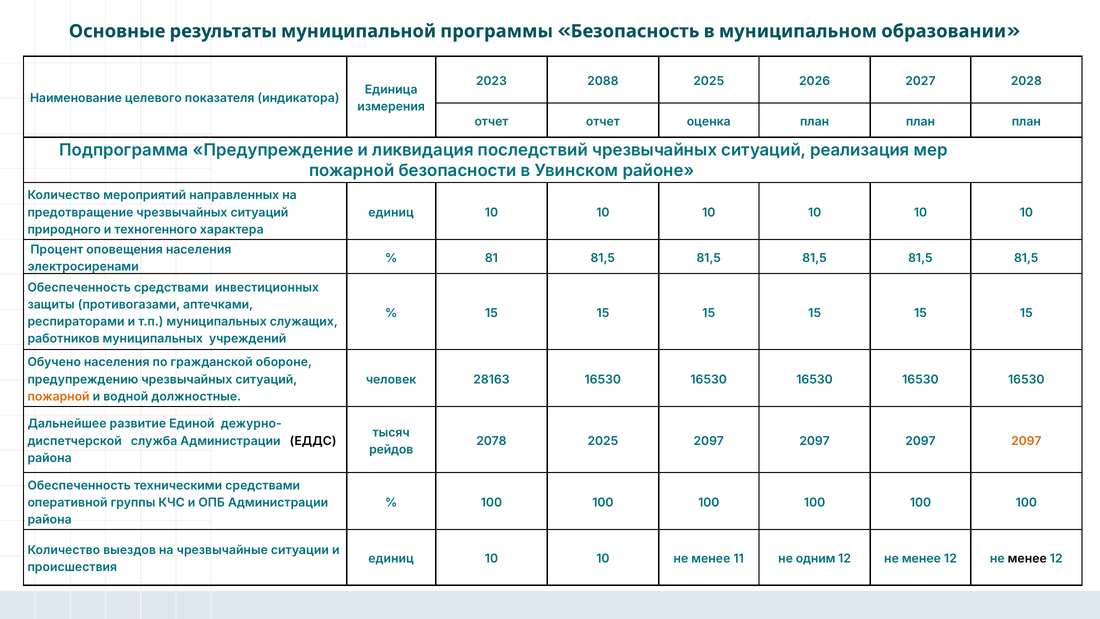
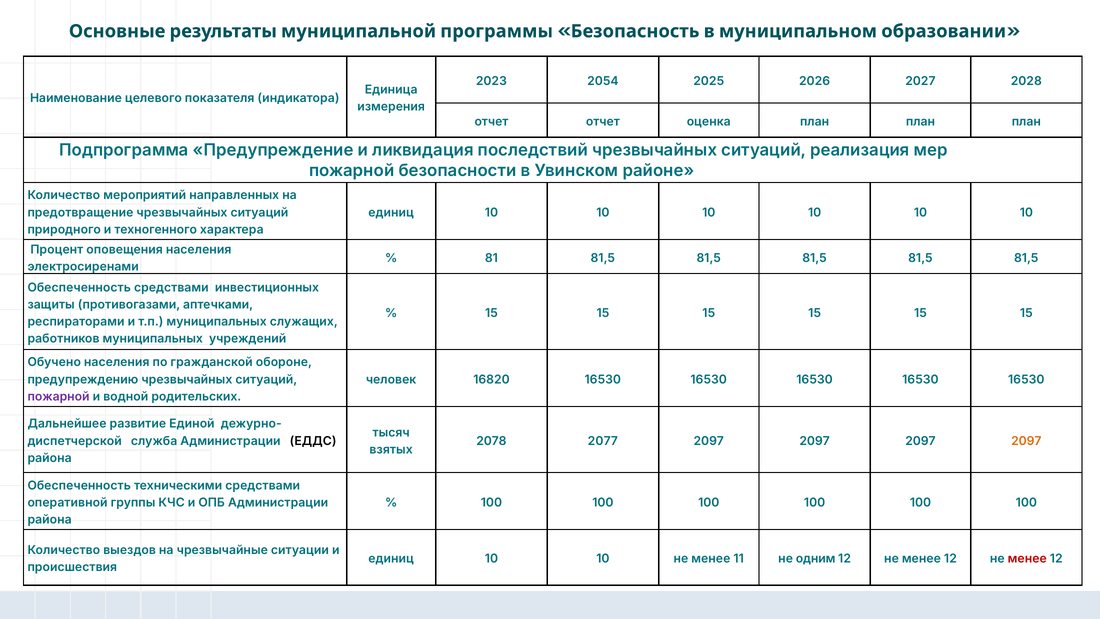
2088: 2088 -> 2054
28163: 28163 -> 16820
пожарной at (59, 396) colour: orange -> purple
должностные: должностные -> родительских
2078 2025: 2025 -> 2077
рейдов: рейдов -> взятых
менее at (1027, 559) colour: black -> red
